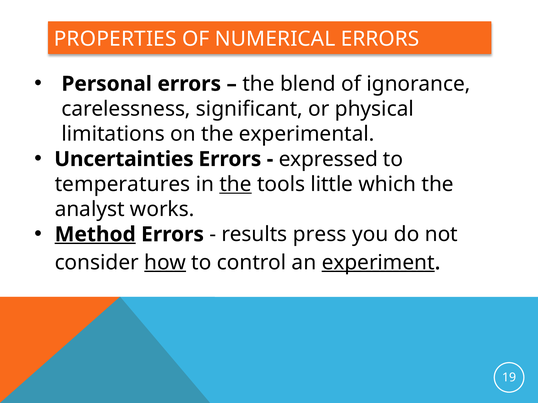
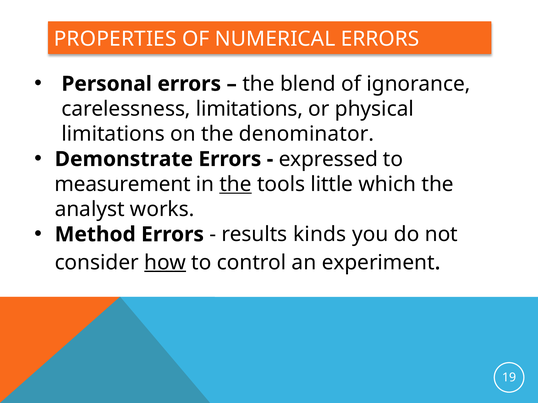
carelessness significant: significant -> limitations
experimental: experimental -> denominator
Uncertainties: Uncertainties -> Demonstrate
temperatures: temperatures -> measurement
Method underline: present -> none
press: press -> kinds
experiment underline: present -> none
